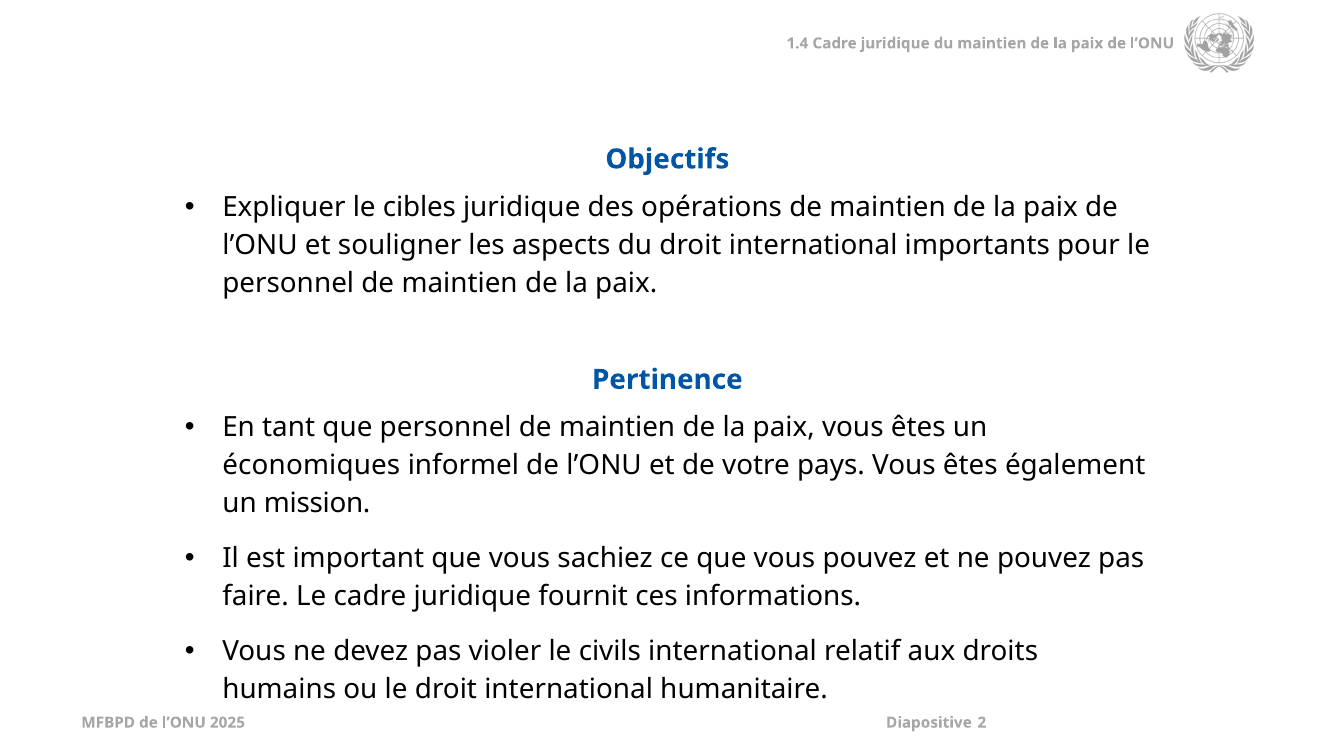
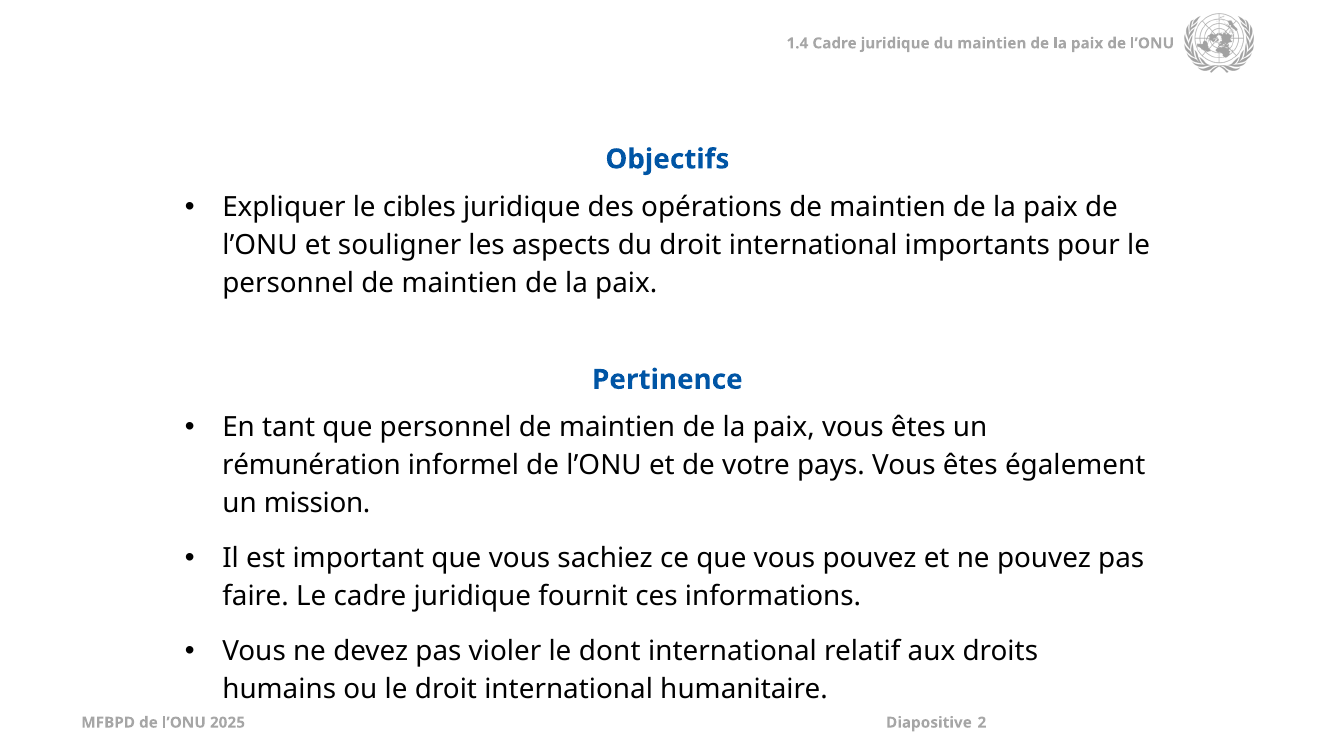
économiques: économiques -> rémunération
civils: civils -> dont
